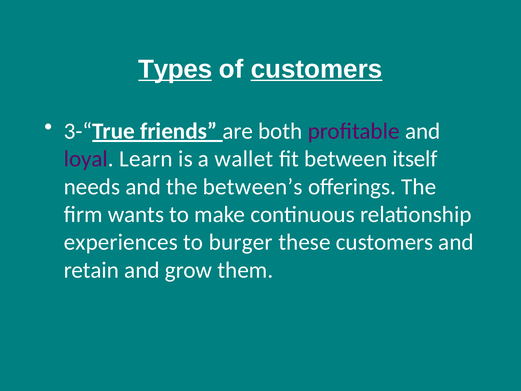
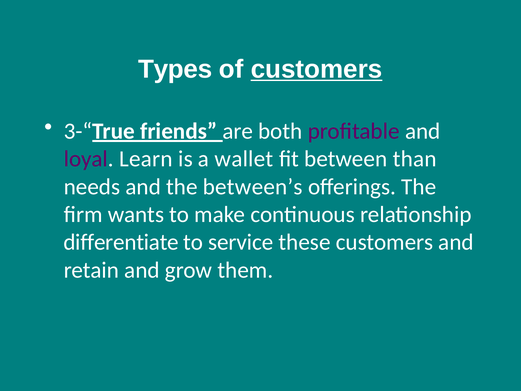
Types underline: present -> none
itself: itself -> than
experiences: experiences -> differentiate
burger: burger -> service
